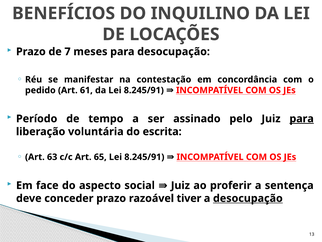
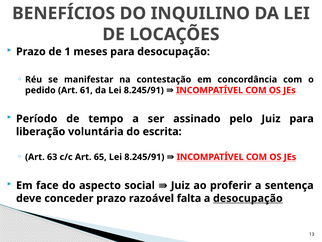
7: 7 -> 1
para at (302, 118) underline: present -> none
tiver: tiver -> falta
